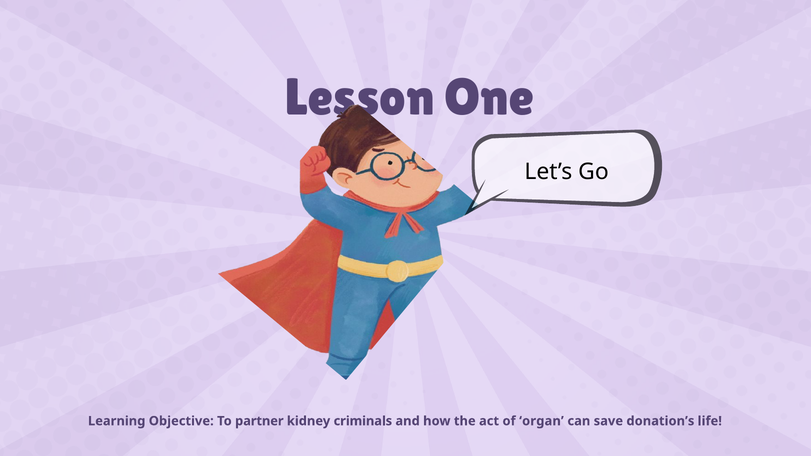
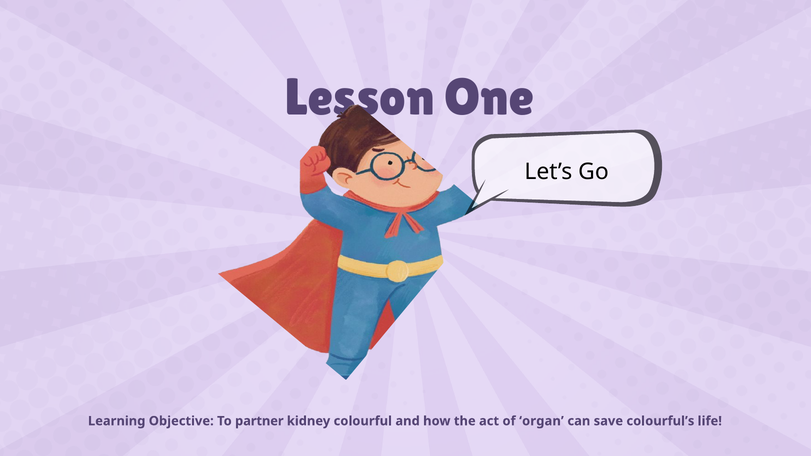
criminals: criminals -> colourful
donation’s: donation’s -> colourful’s
